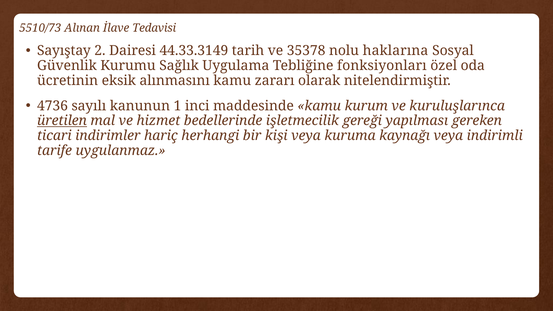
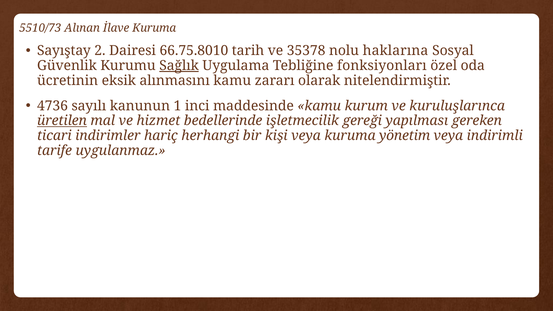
İlave Tedavisi: Tedavisi -> Kuruma
44.33.3149: 44.33.3149 -> 66.75.8010
Sağlık underline: none -> present
kaynağı: kaynağı -> yönetim
